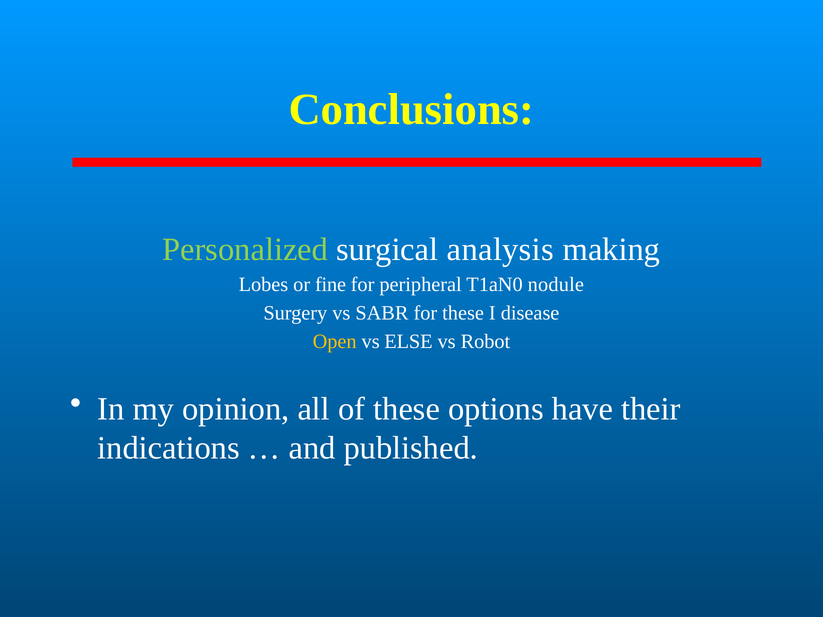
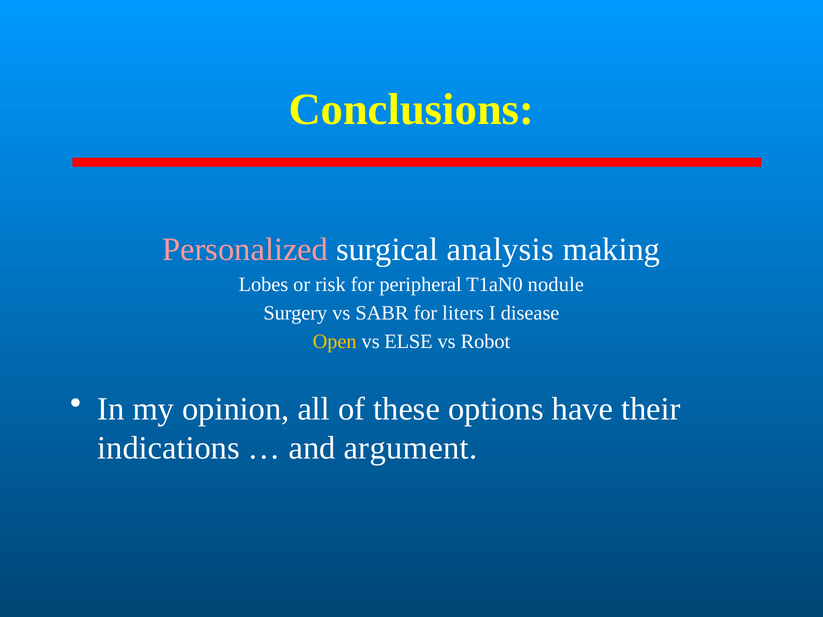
Personalized colour: light green -> pink
fine: fine -> risk
for these: these -> liters
published: published -> argument
